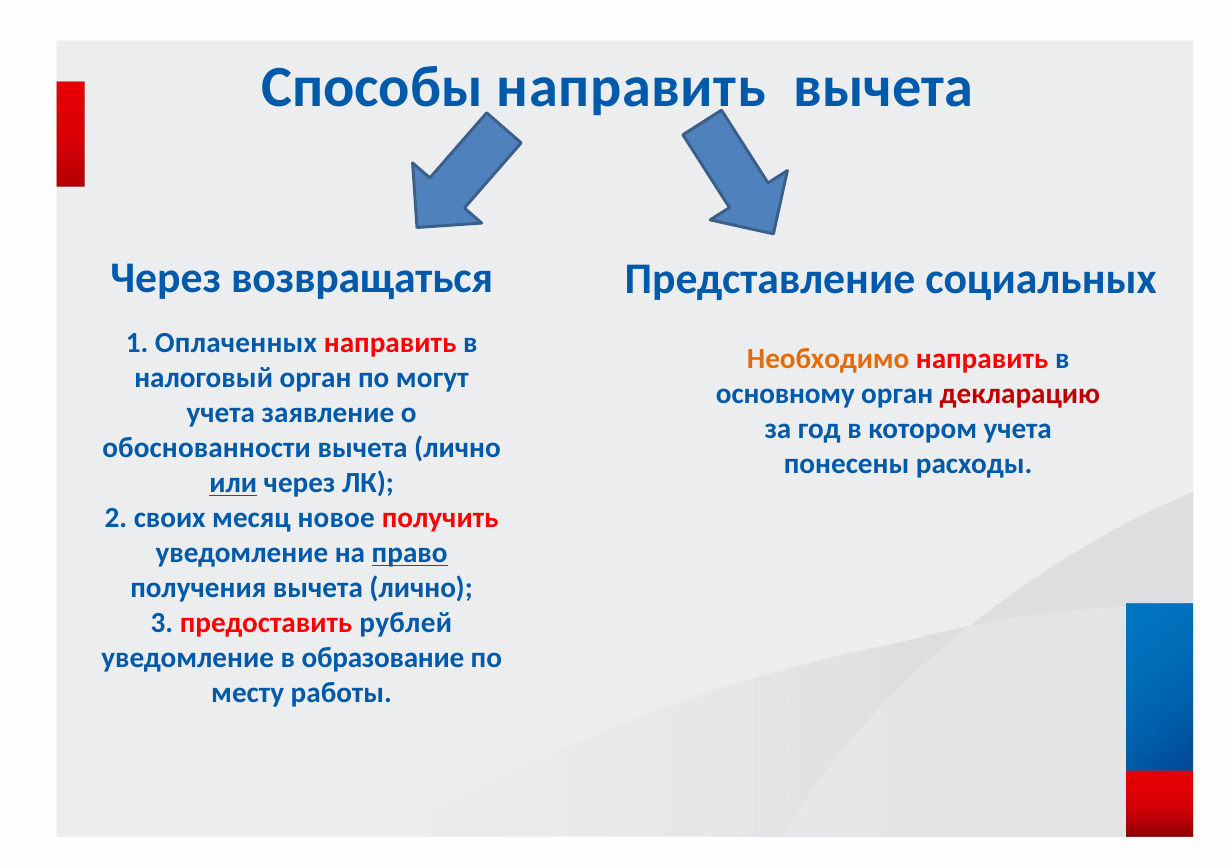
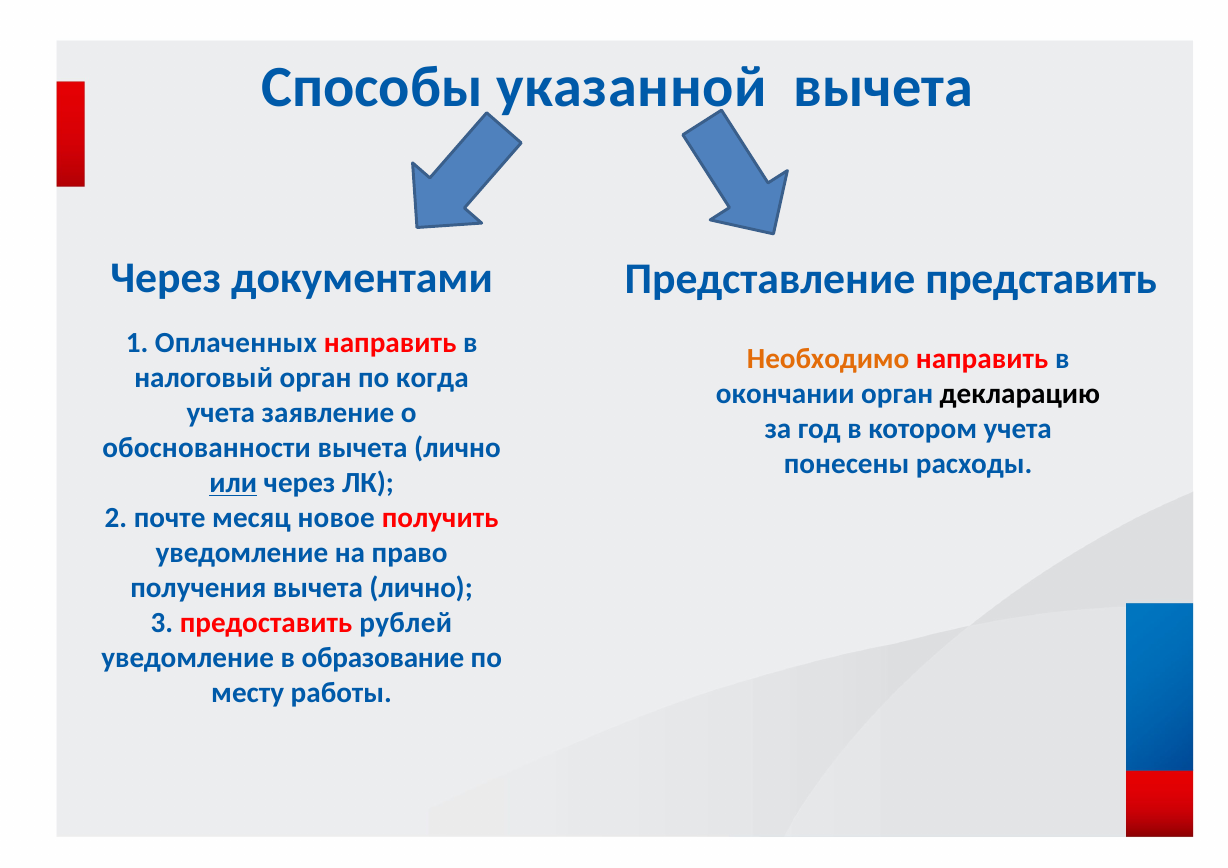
Способы направить: направить -> указанной
возвращаться: возвращаться -> документами
социальных: социальных -> представить
могут: могут -> когда
основному: основному -> окончании
декларацию colour: red -> black
своих: своих -> почте
право underline: present -> none
